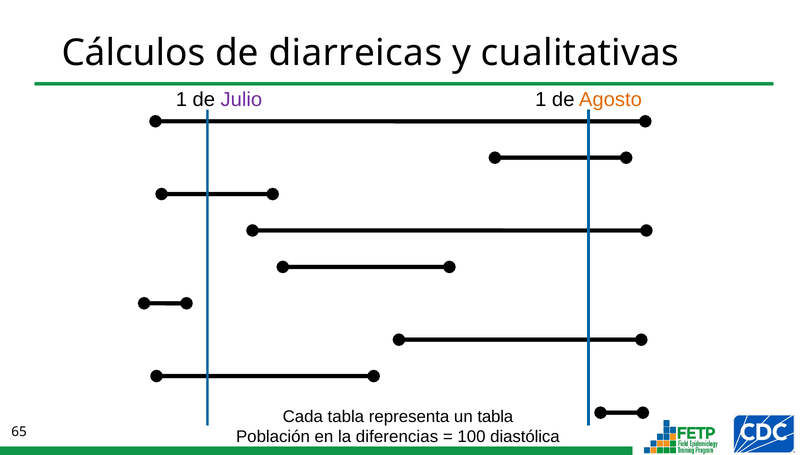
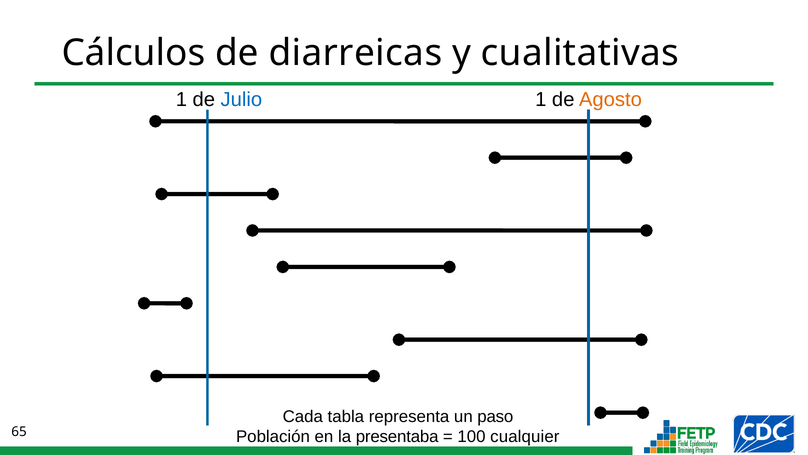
Julio colour: purple -> blue
un tabla: tabla -> paso
diferencias: diferencias -> presentaba
diastólica: diastólica -> cualquier
